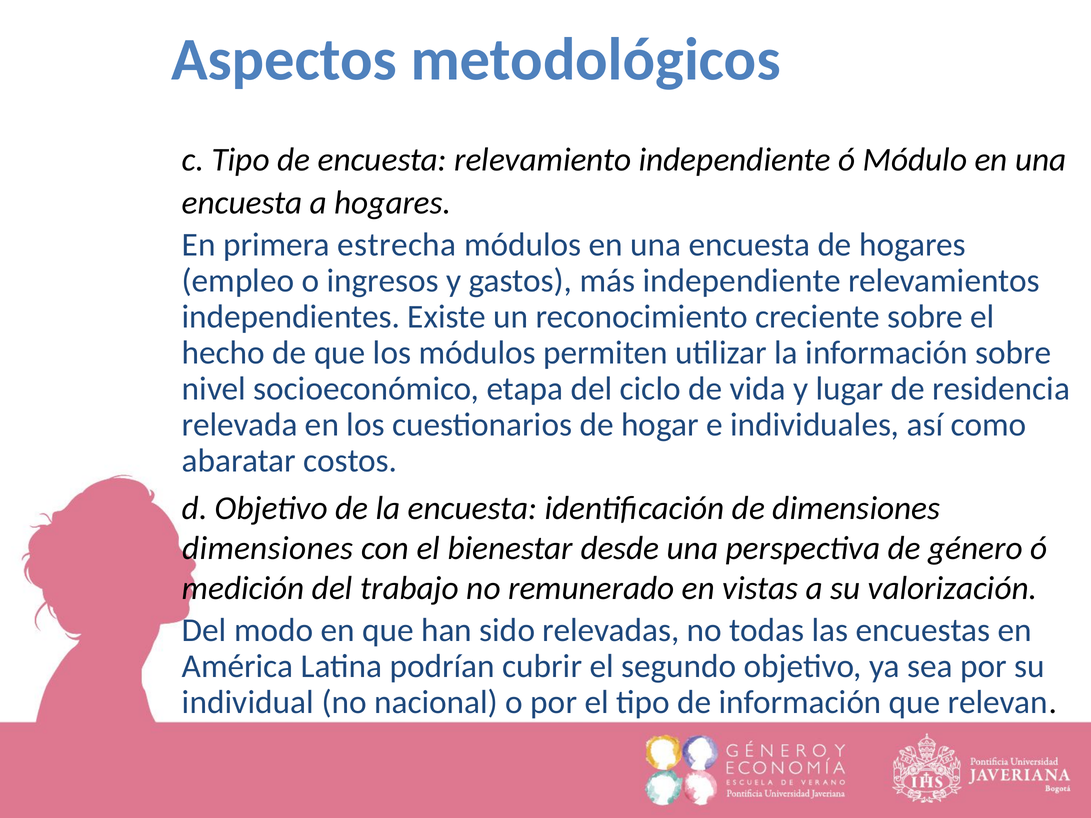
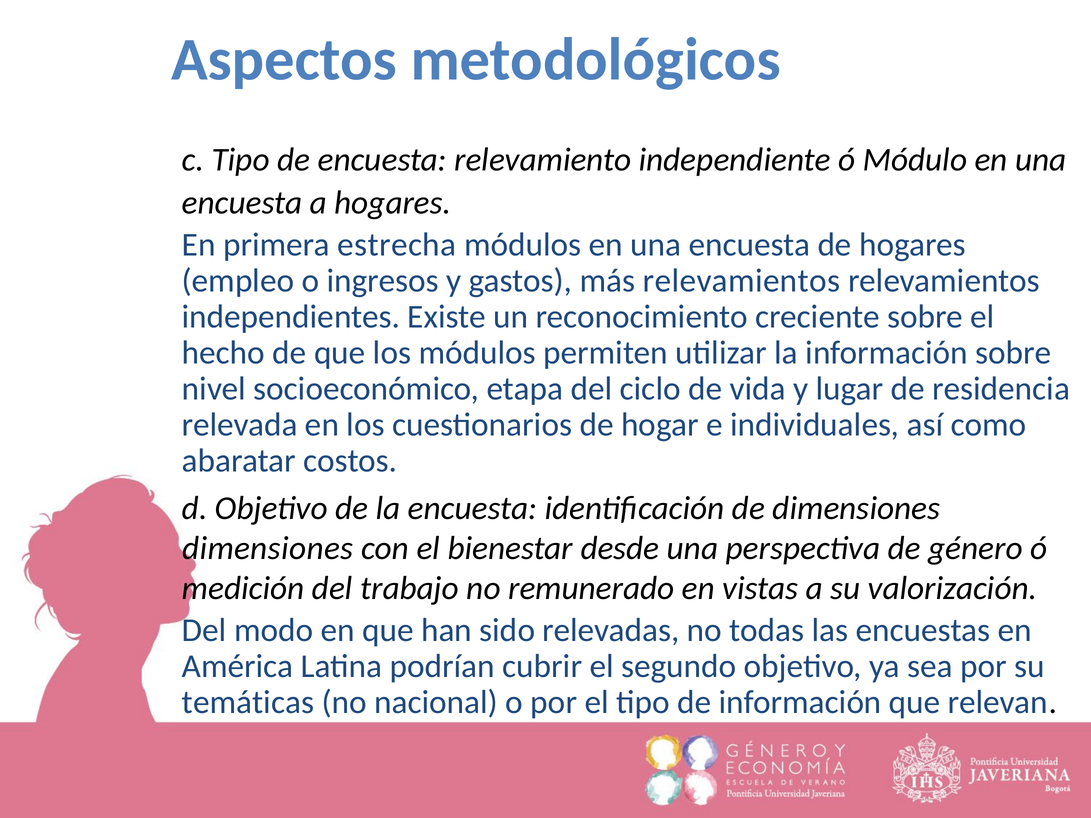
más independiente: independiente -> relevamientos
individual: individual -> temáticas
